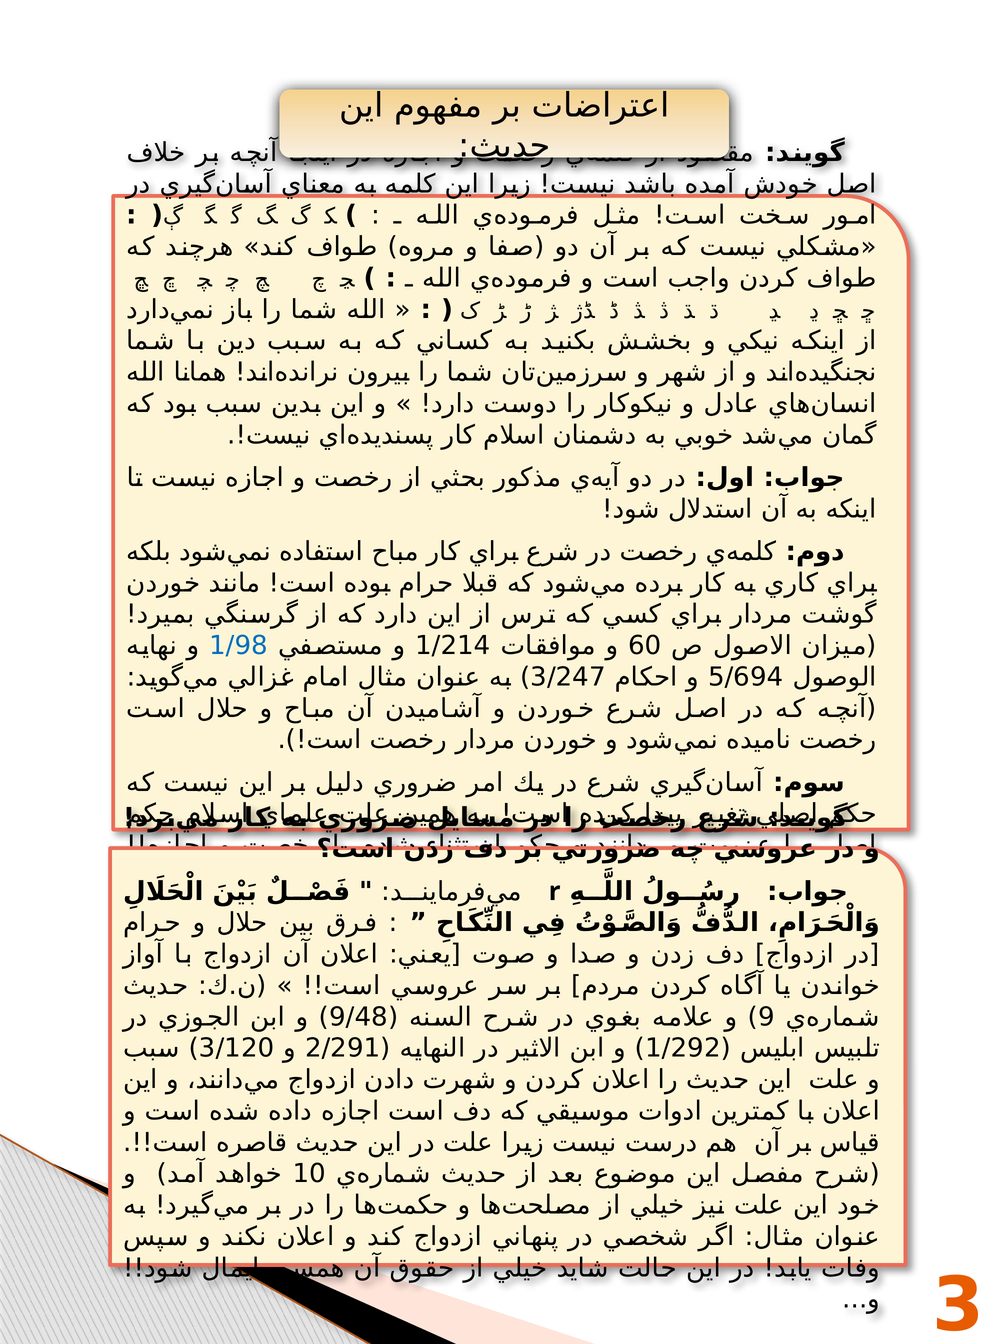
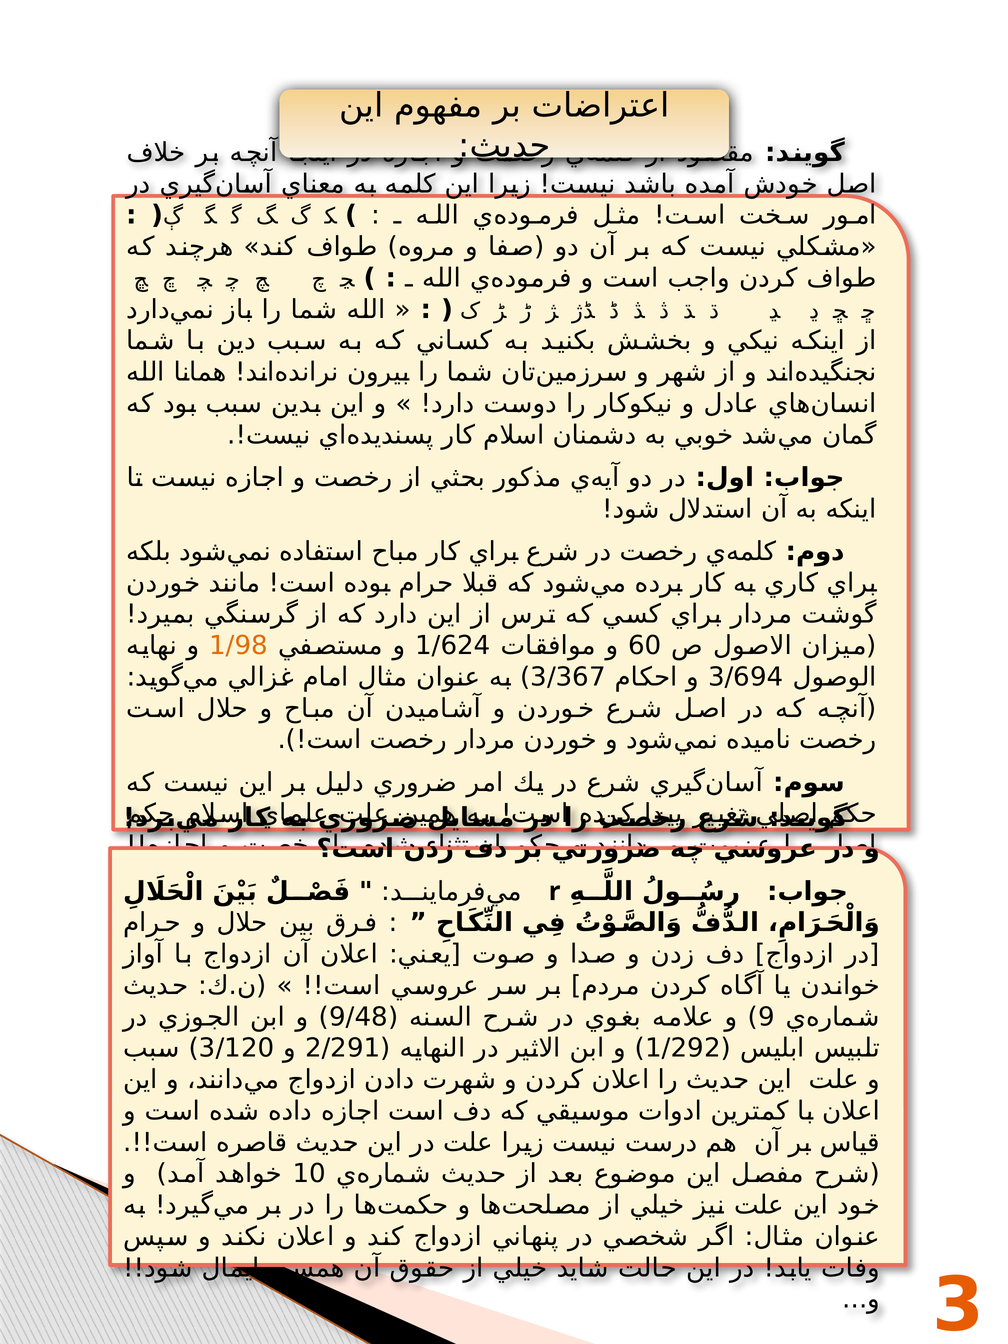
1/98 colour: blue -> orange
1/214: 1/214 -> 1/624
3/247: 3/247 -> 3/367
5/694: 5/694 -> 3/694
